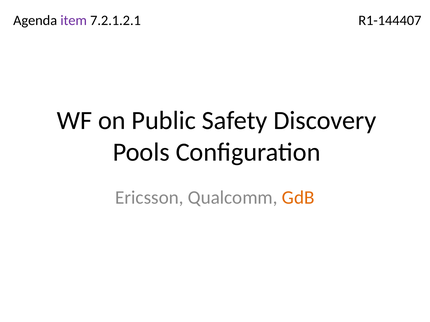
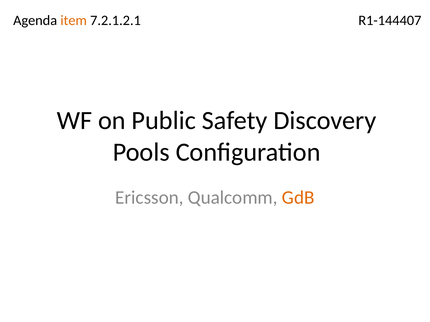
item colour: purple -> orange
